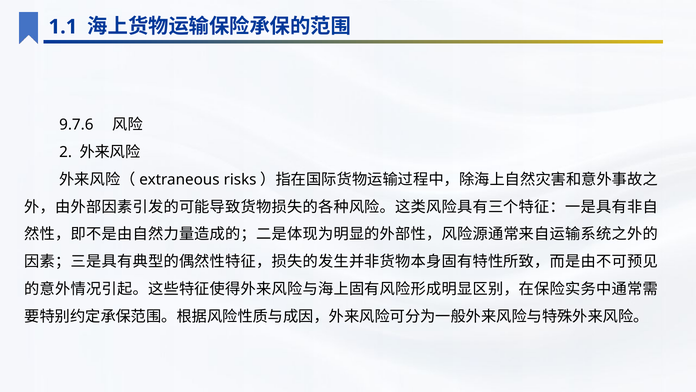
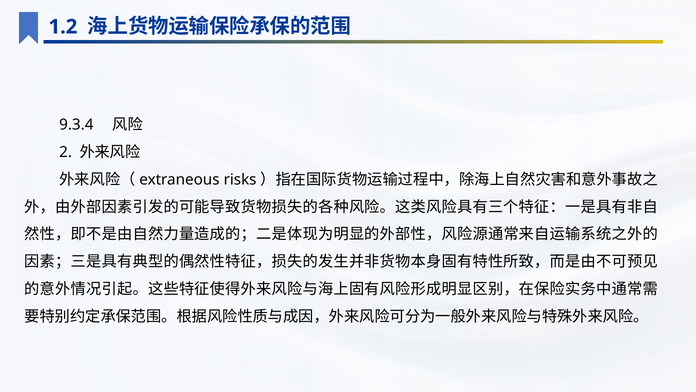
1.1: 1.1 -> 1.2
9.7.6: 9.7.6 -> 9.3.4
